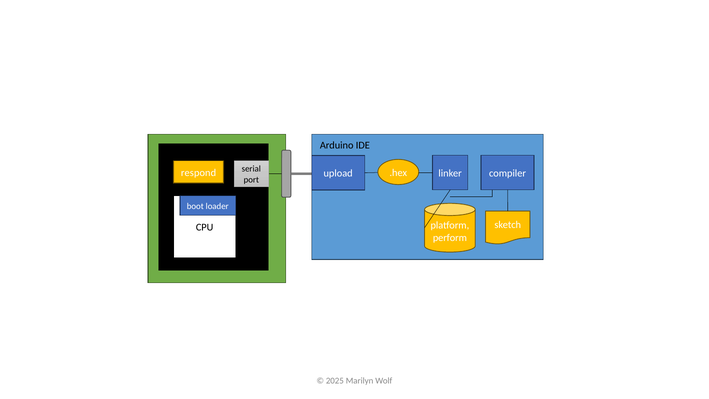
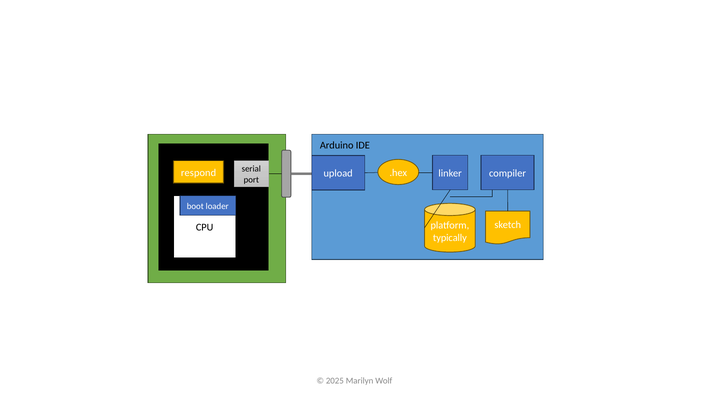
perform: perform -> typically
